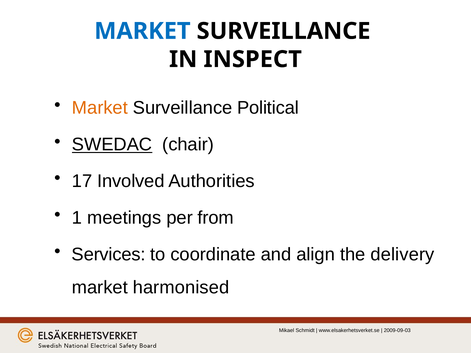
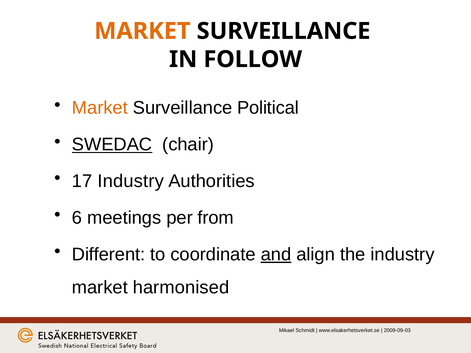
MARKET at (142, 31) colour: blue -> orange
INSPECT: INSPECT -> FOLLOW
17 Involved: Involved -> Industry
1: 1 -> 6
Services: Services -> Different
and underline: none -> present
the delivery: delivery -> industry
